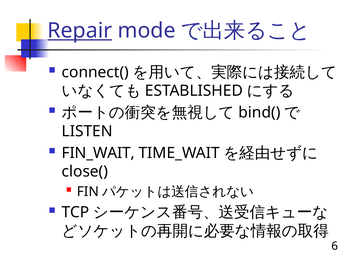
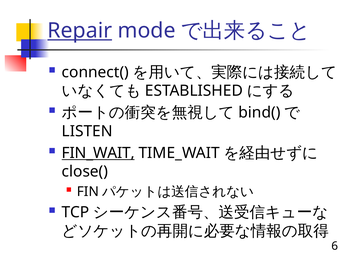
FIN_WAIT underline: none -> present
